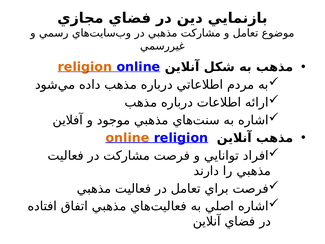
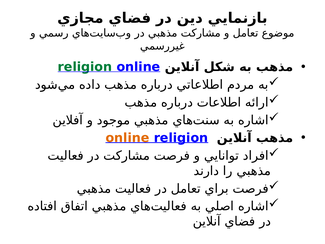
religion at (85, 67) colour: orange -> green
